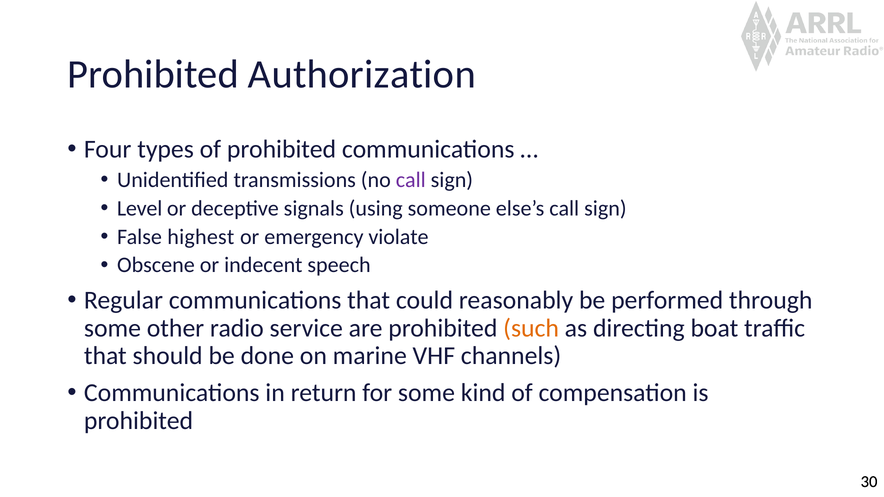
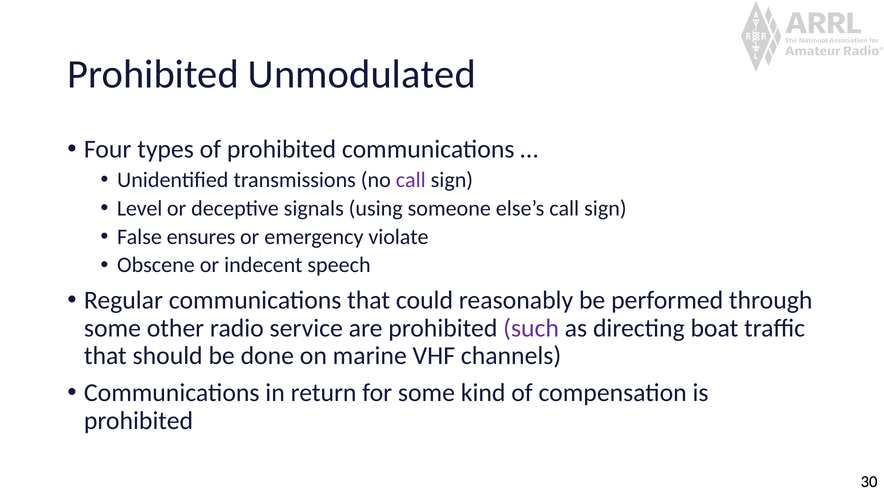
Authorization: Authorization -> Unmodulated
highest: highest -> ensures
such colour: orange -> purple
